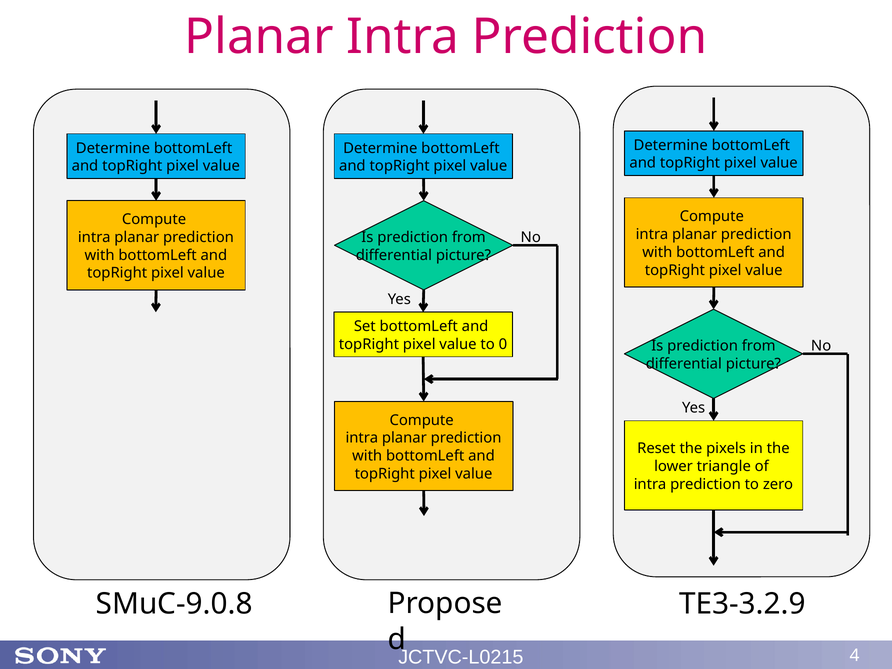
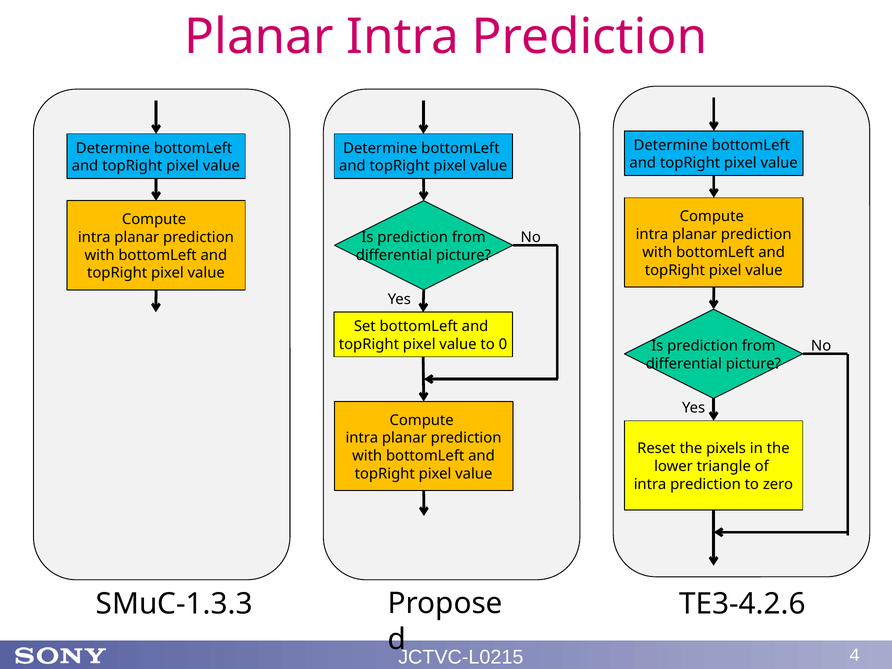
SMuC-9.0.8: SMuC-9.0.8 -> SMuC-1.3.3
TE3-3.2.9: TE3-3.2.9 -> TE3-4.2.6
